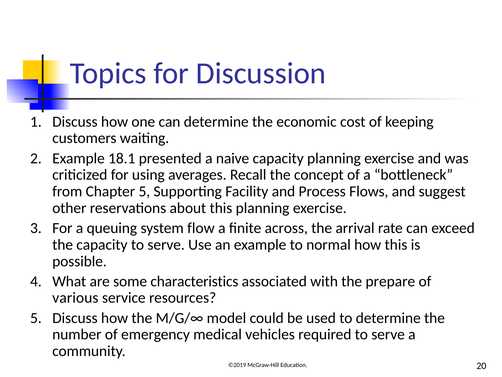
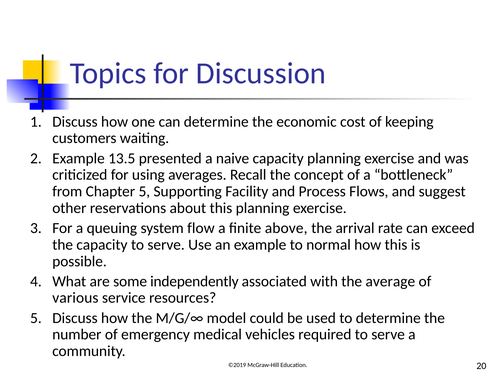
18.1: 18.1 -> 13.5
across: across -> above
characteristics: characteristics -> independently
prepare: prepare -> average
